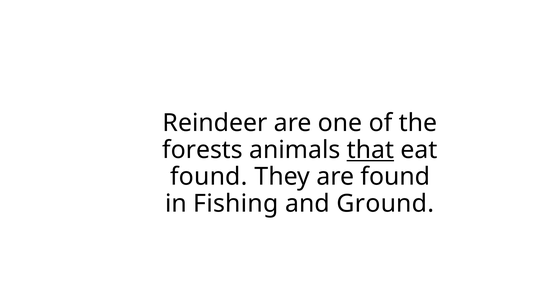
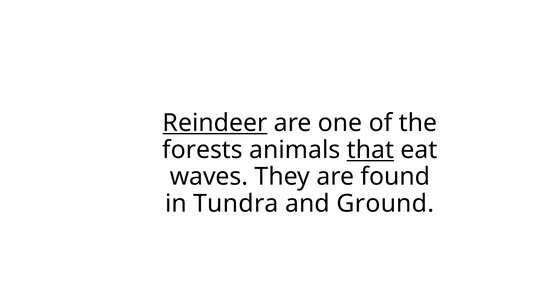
Reindeer underline: none -> present
found at (209, 177): found -> waves
Fishing: Fishing -> Tundra
